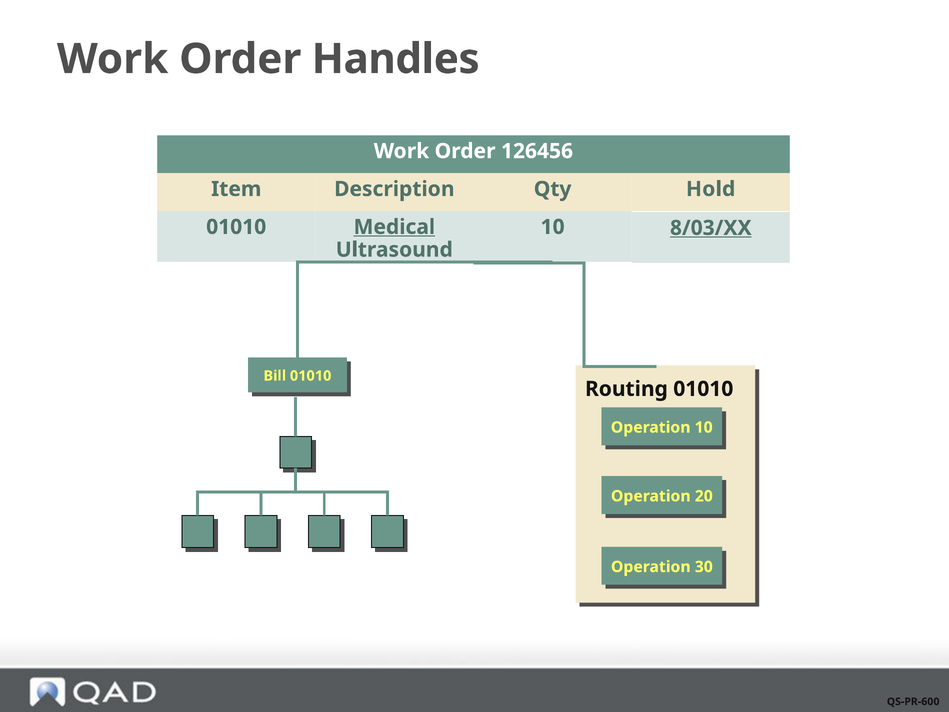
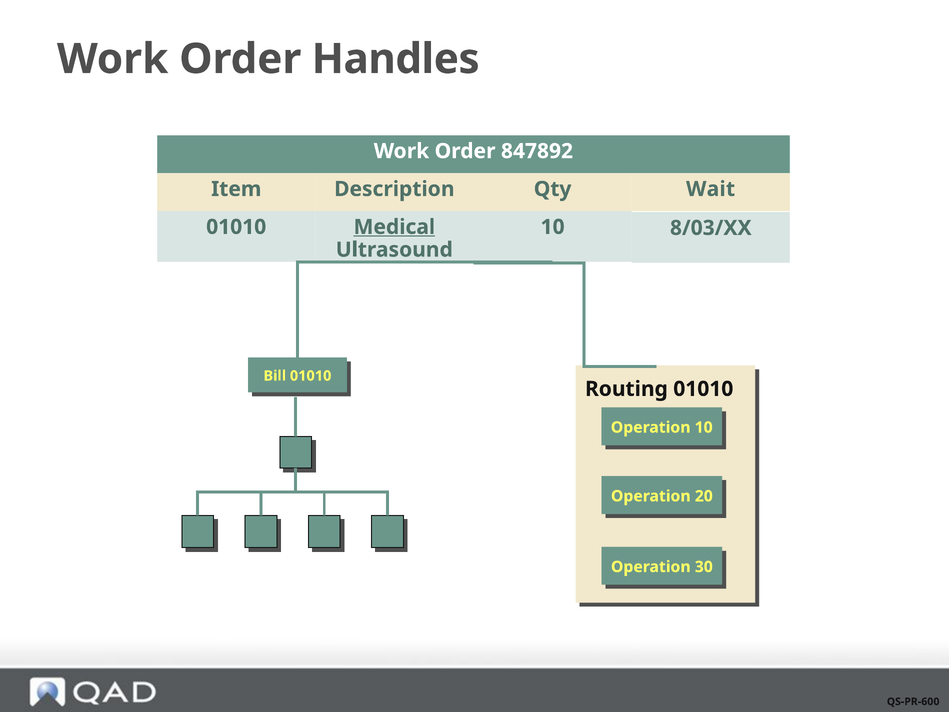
126456: 126456 -> 847892
Hold: Hold -> Wait
8/03/XX underline: present -> none
